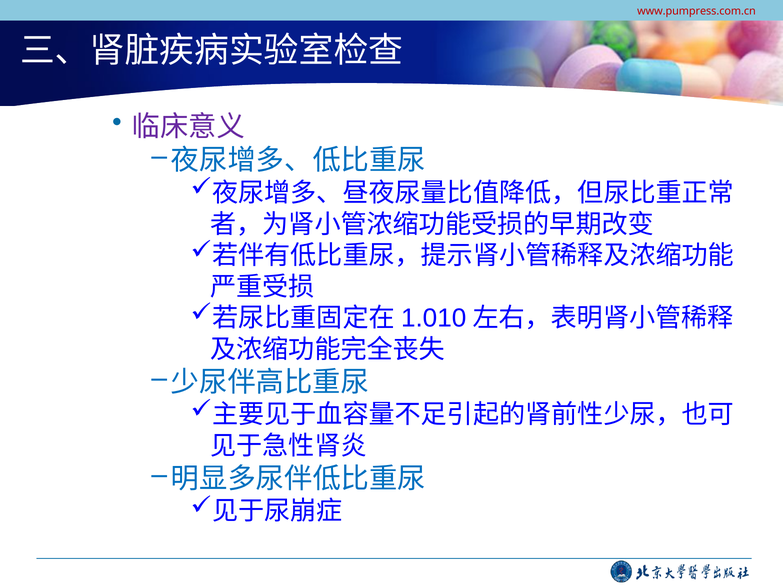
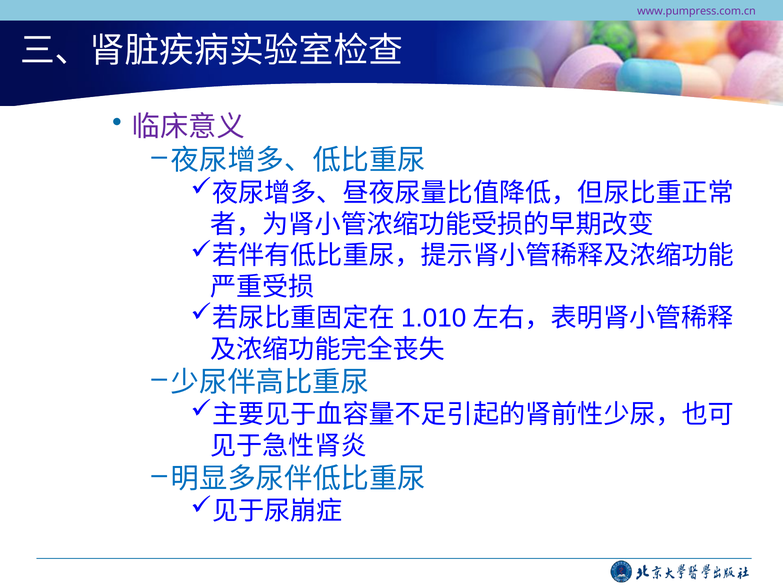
www.pumpress.com.cn colour: red -> purple
